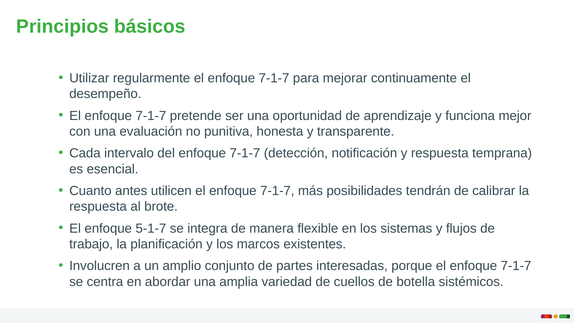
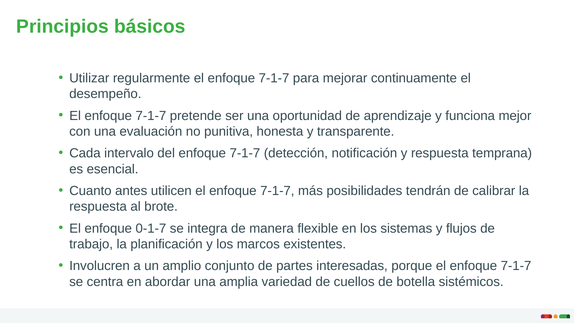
5-1-7: 5-1-7 -> 0-1-7
